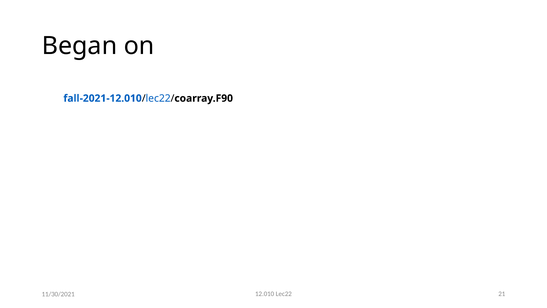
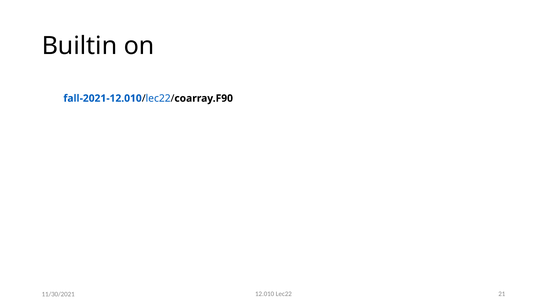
Began: Began -> Builtin
